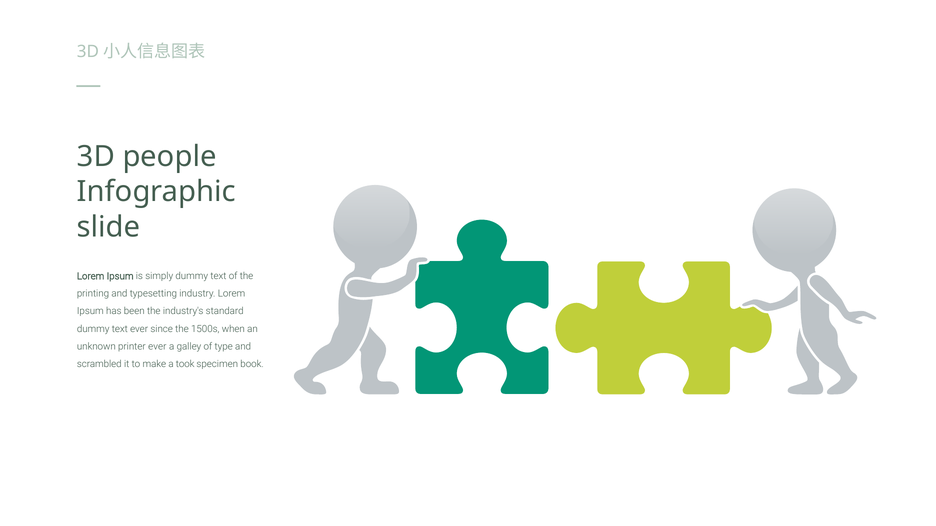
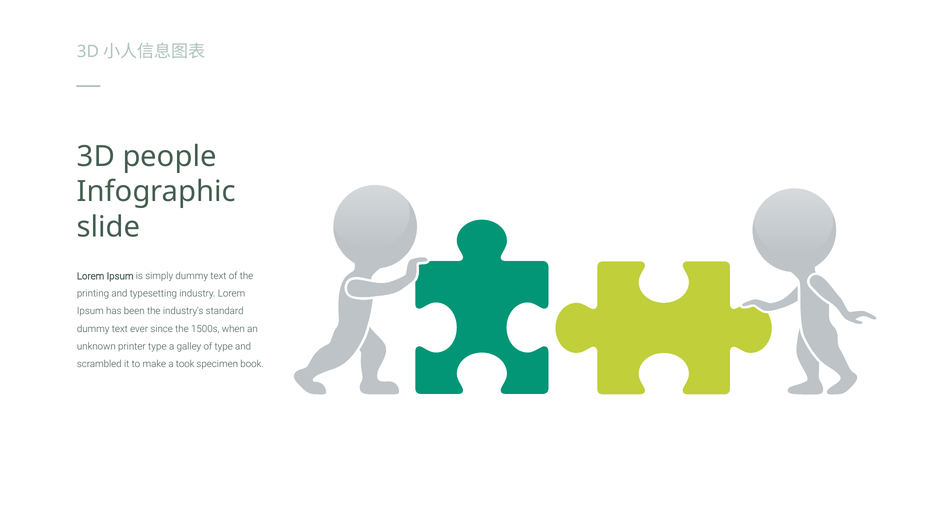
printer ever: ever -> type
